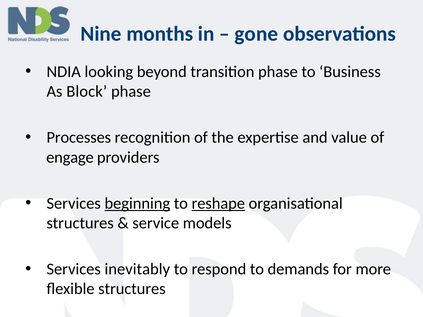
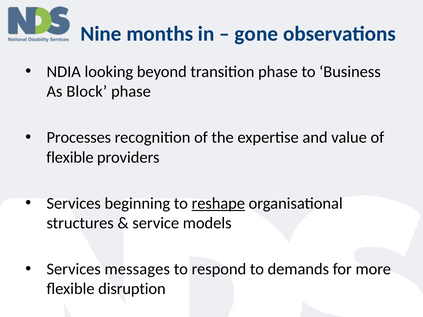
engage at (70, 157): engage -> flexible
beginning underline: present -> none
inevitably: inevitably -> messages
flexible structures: structures -> disruption
